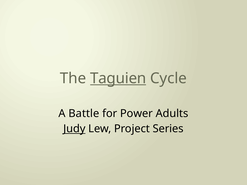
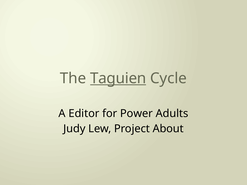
Battle: Battle -> Editor
Judy underline: present -> none
Series: Series -> About
